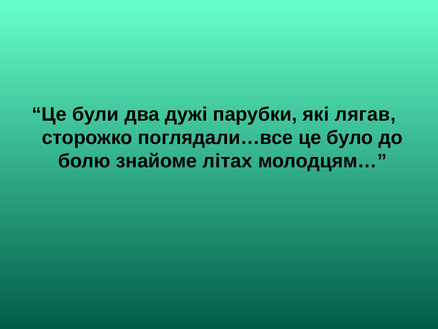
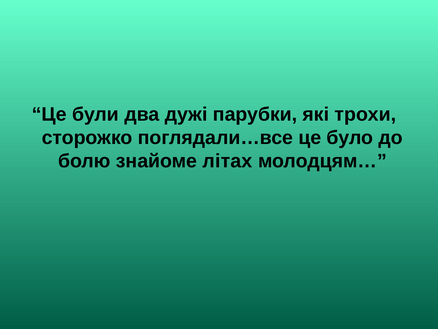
лягав: лягав -> трохи
